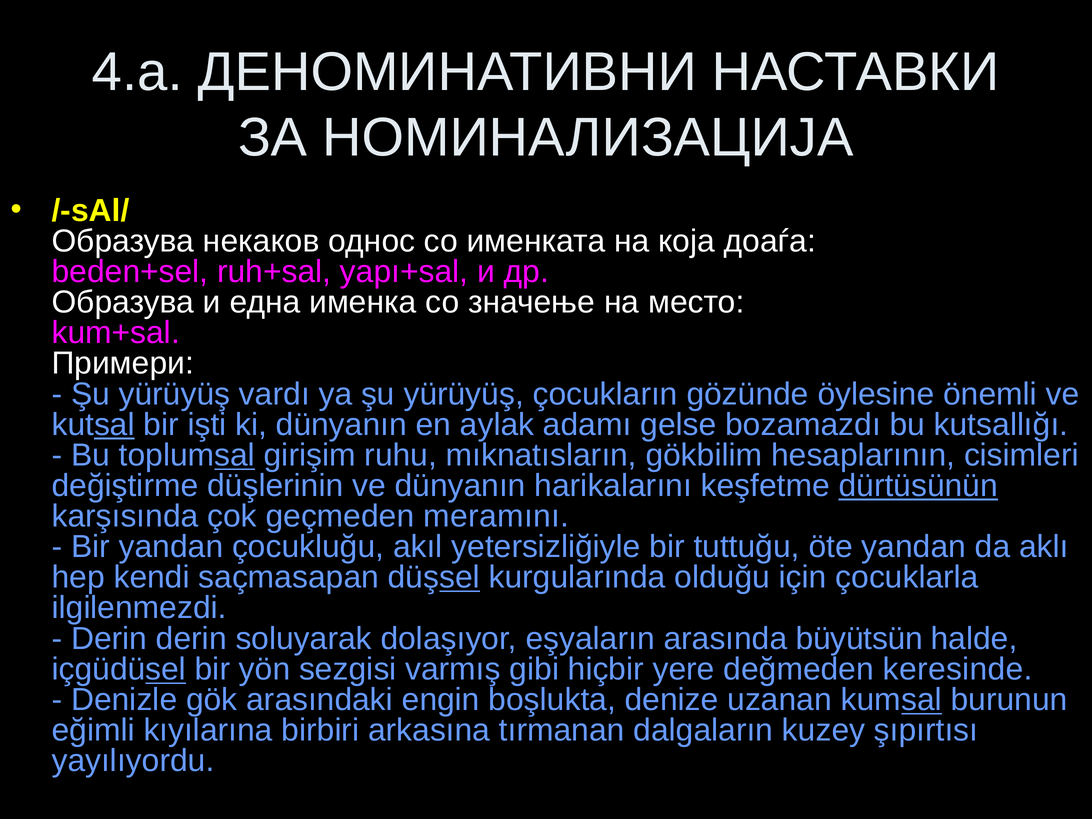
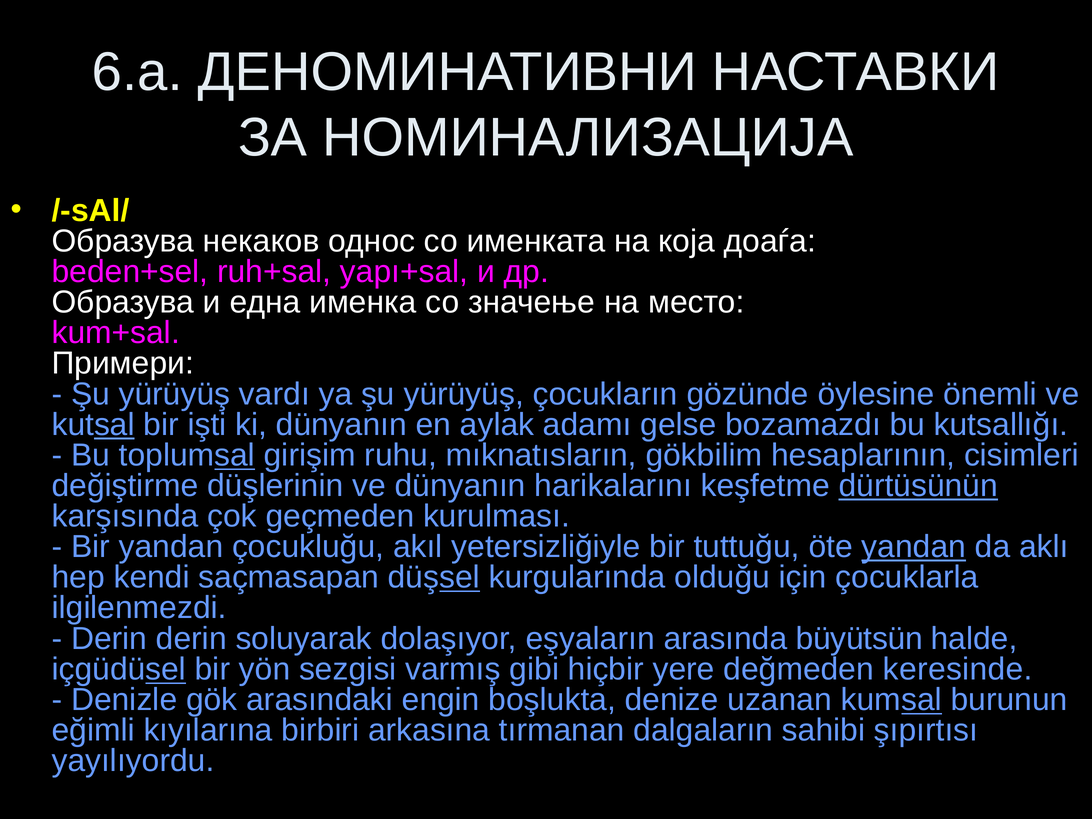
4.a: 4.a -> 6.a
meramını: meramını -> kurulması
yandan at (914, 547) underline: none -> present
kuzey: kuzey -> sahibi
